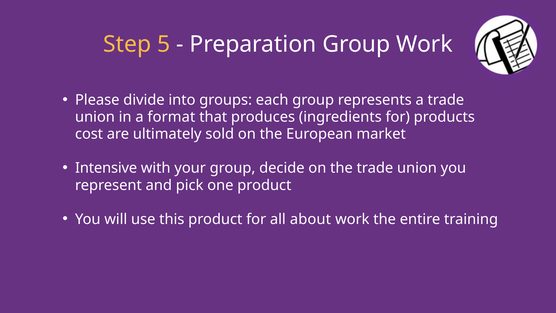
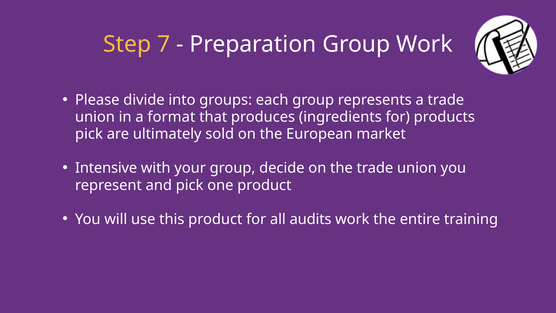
5: 5 -> 7
cost at (89, 134): cost -> pick
about: about -> audits
